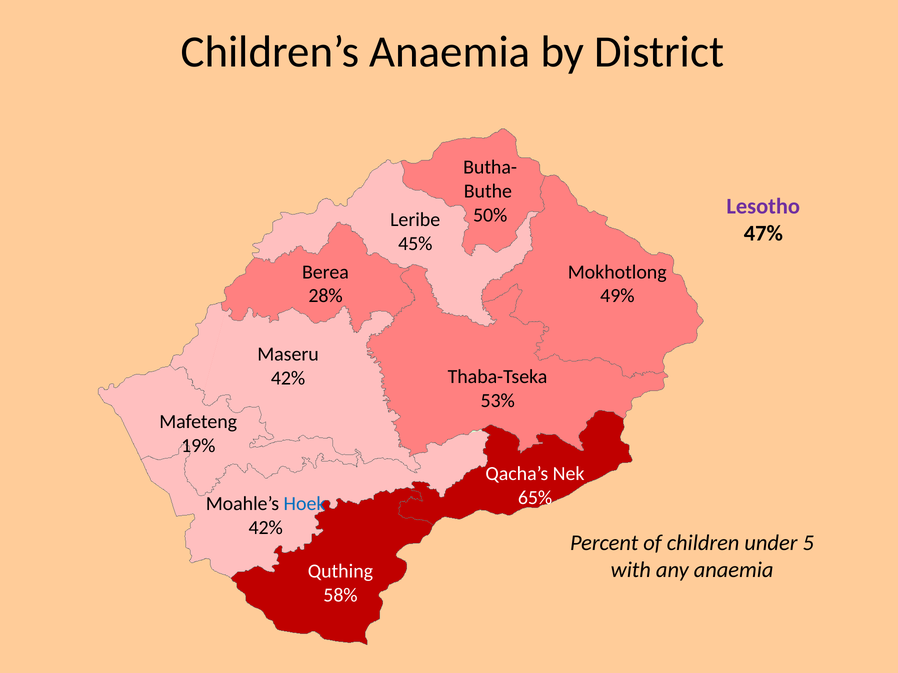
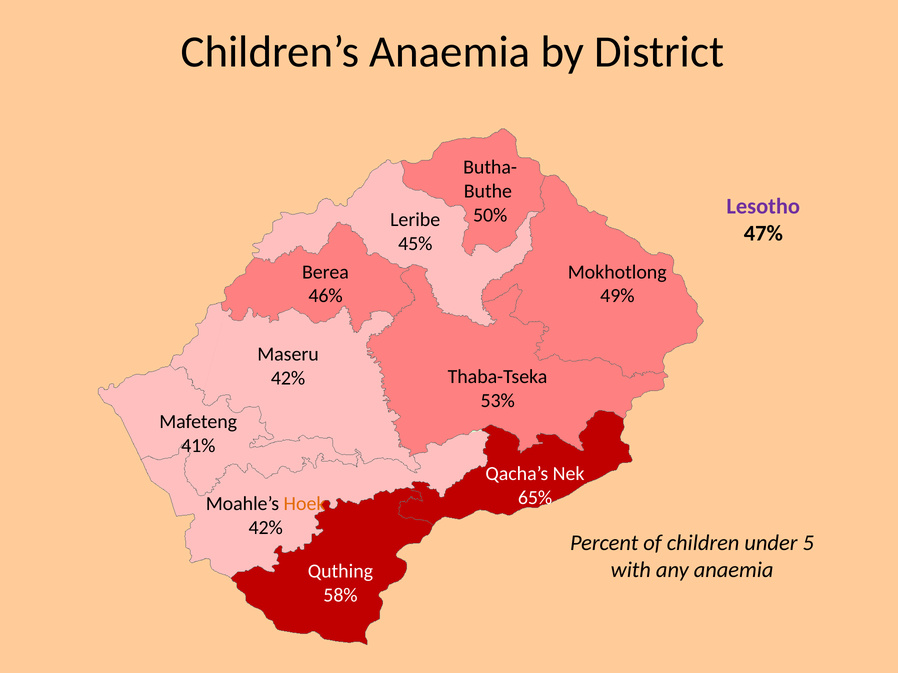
28%: 28% -> 46%
19%: 19% -> 41%
Hoek colour: blue -> orange
